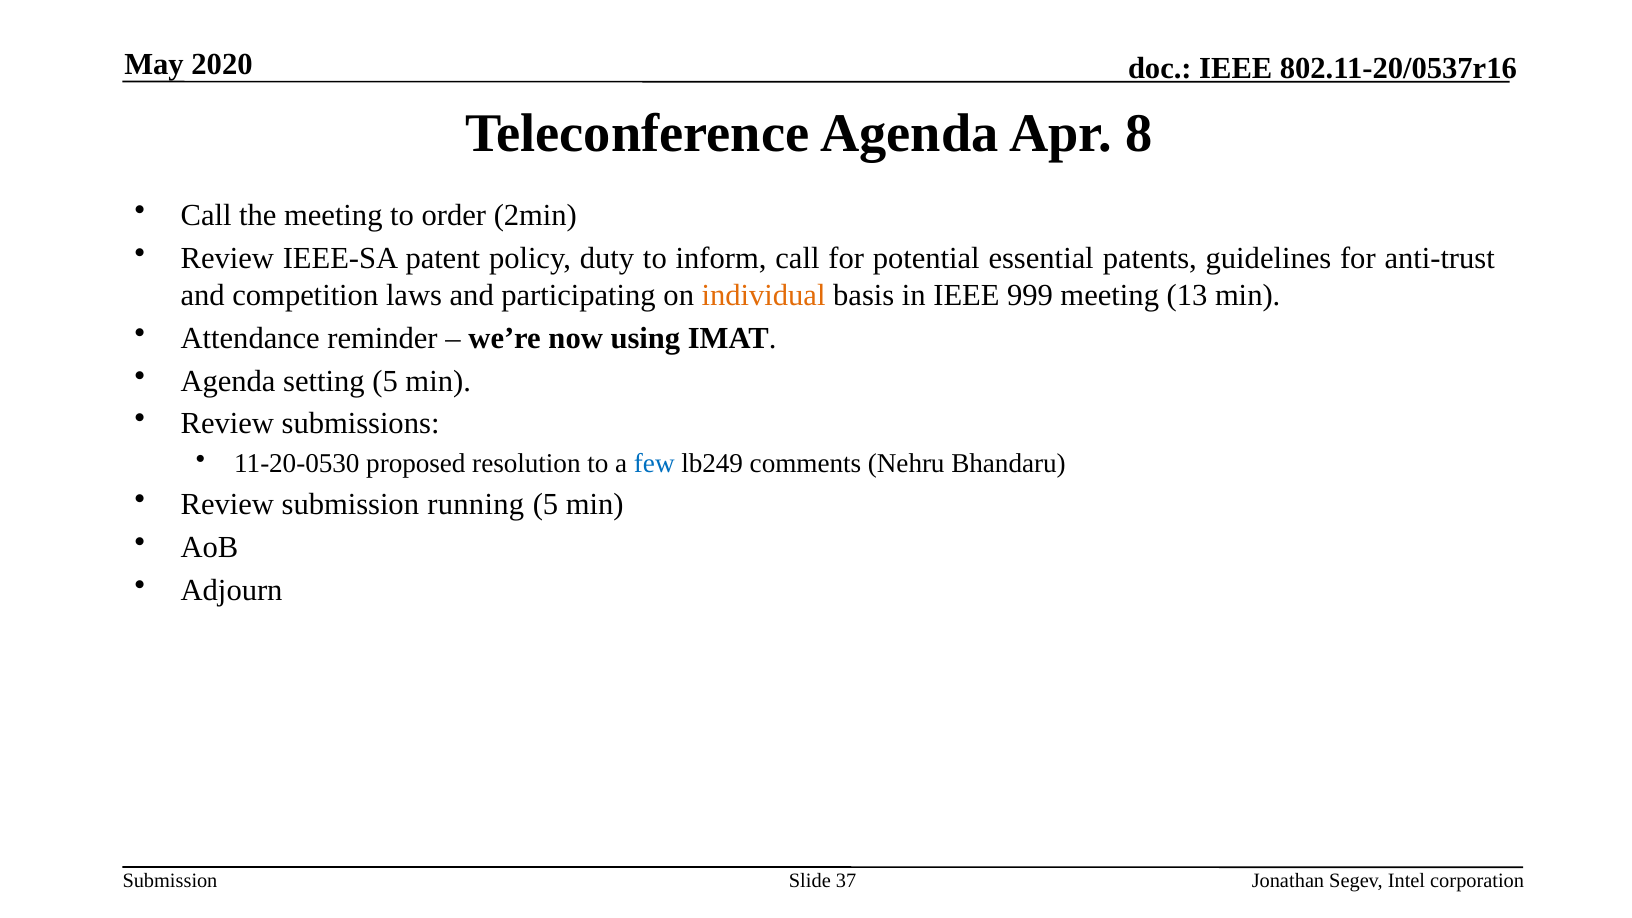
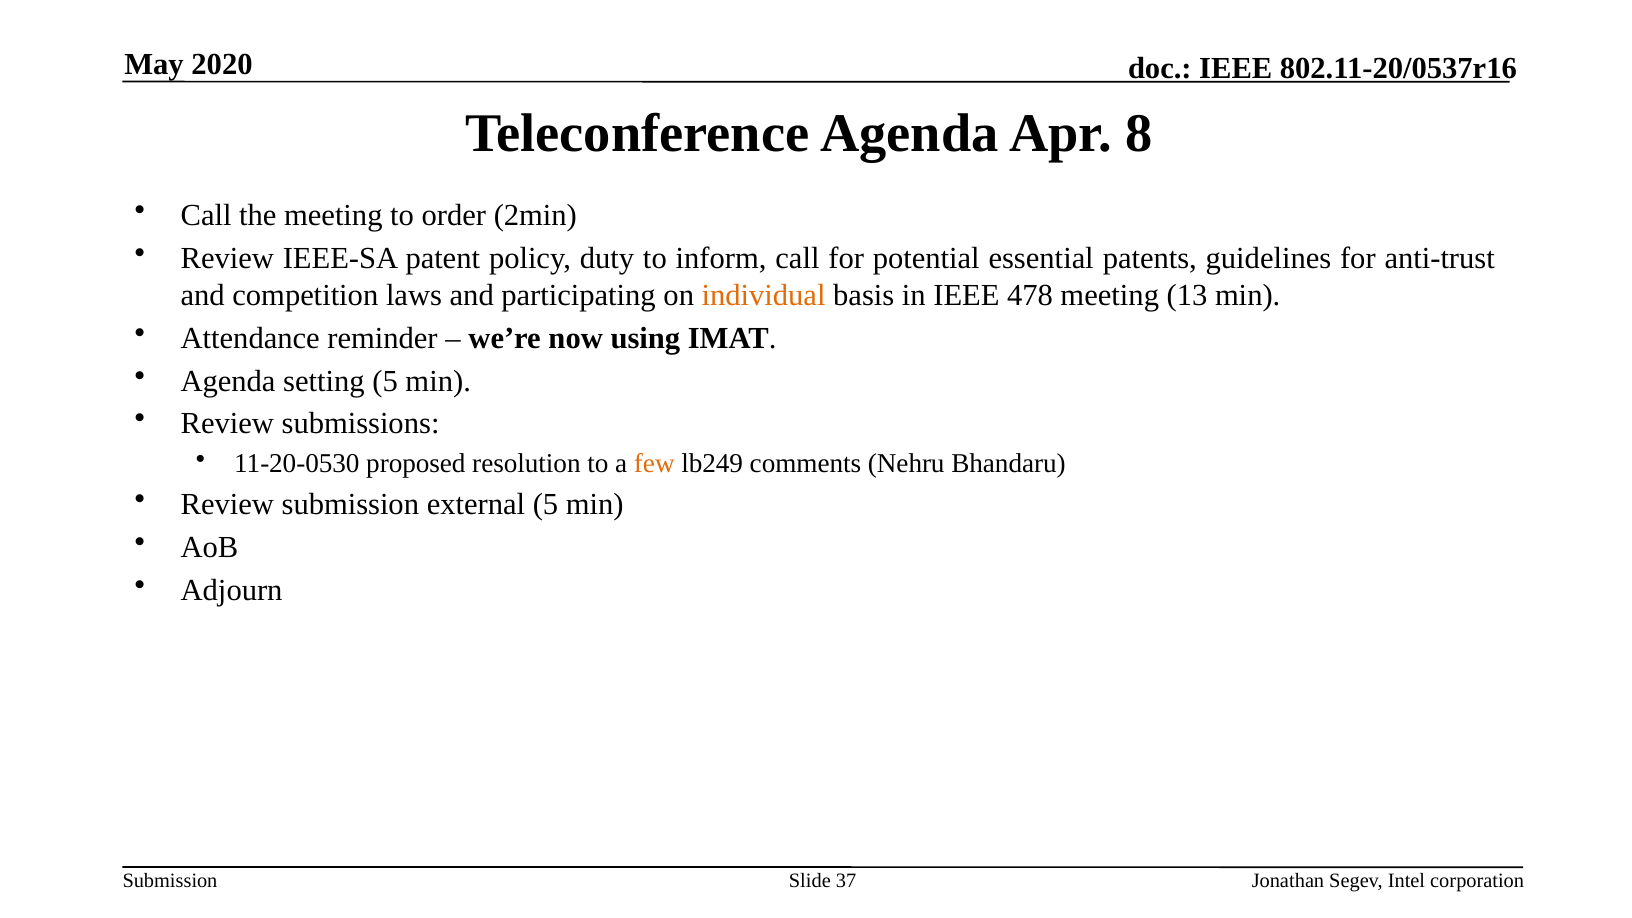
999: 999 -> 478
few colour: blue -> orange
running: running -> external
